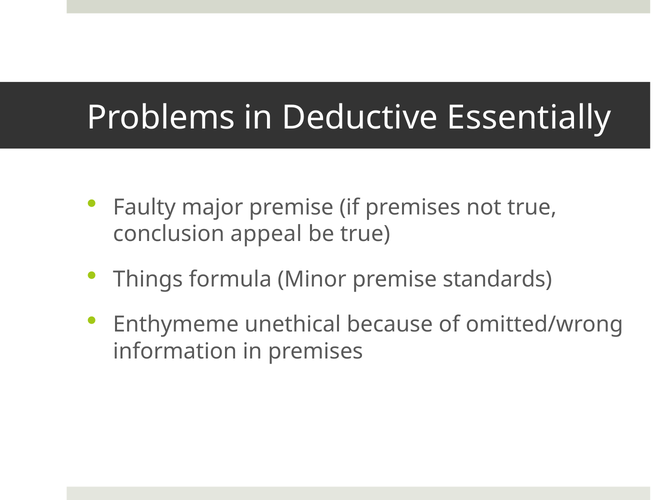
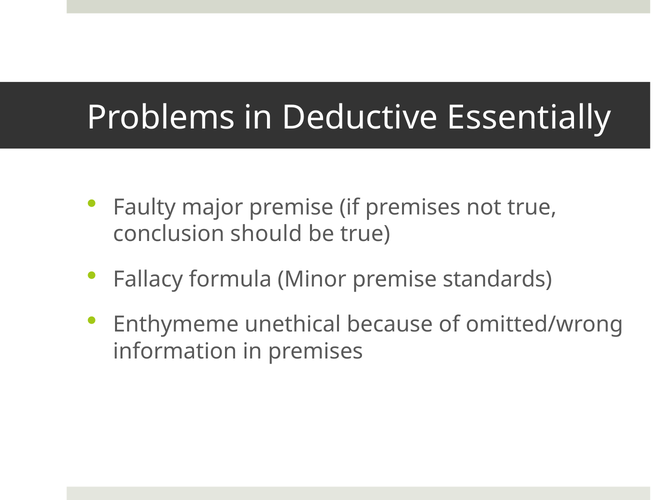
appeal: appeal -> should
Things: Things -> Fallacy
